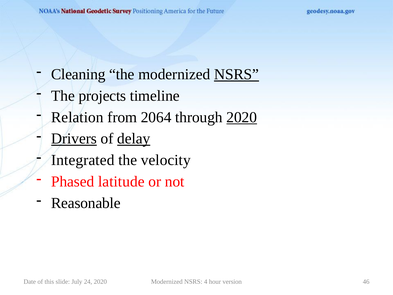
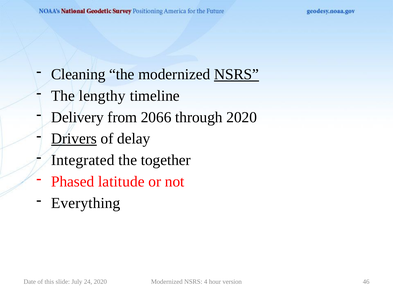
projects: projects -> lengthy
Relation: Relation -> Delivery
2064: 2064 -> 2066
2020 at (242, 117) underline: present -> none
delay underline: present -> none
velocity: velocity -> together
Reasonable: Reasonable -> Everything
